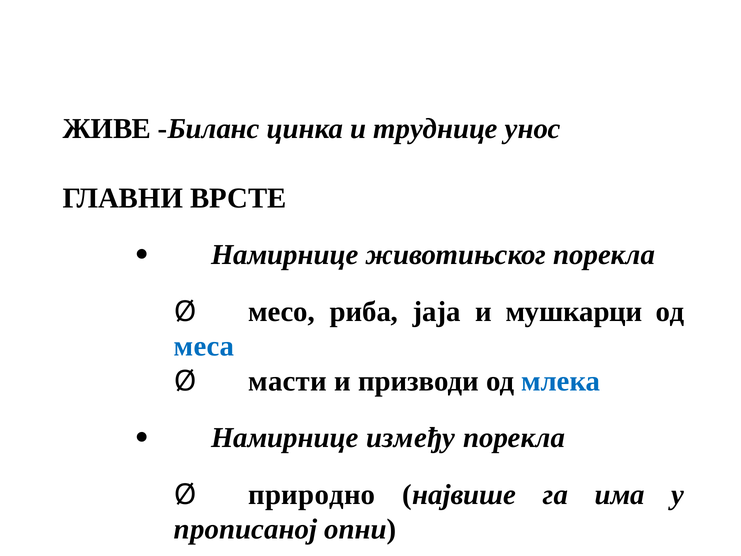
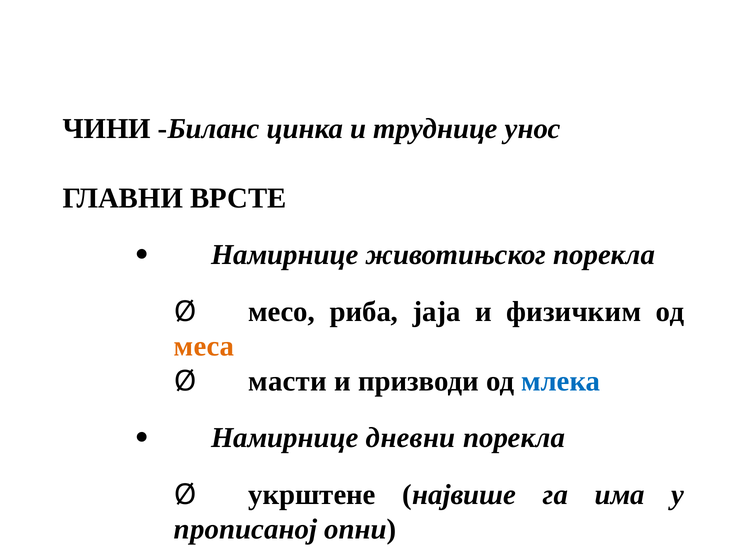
ЖИВЕ: ЖИВЕ -> ЧИНИ
мушкарци: мушкарци -> физичким
меса colour: blue -> orange
између: између -> дневни
природно: природно -> укрштене
